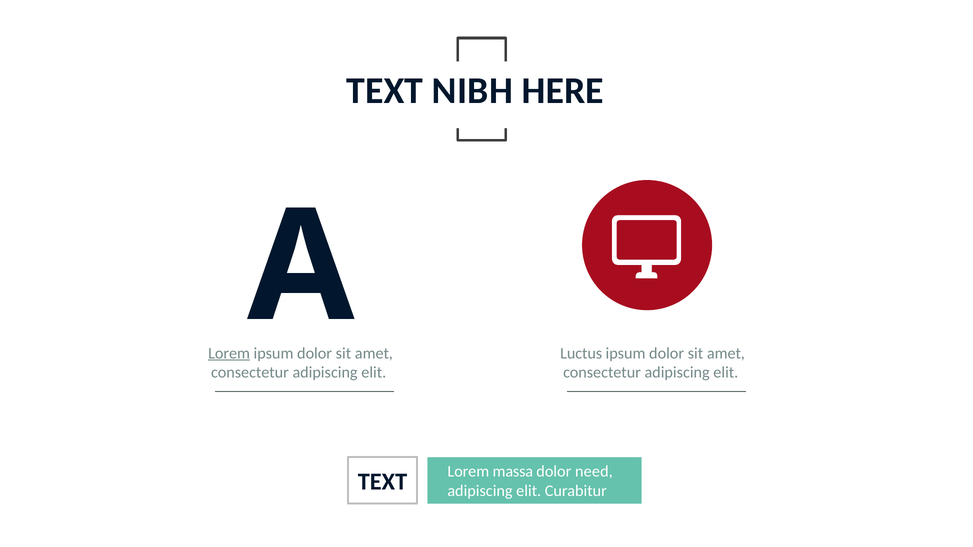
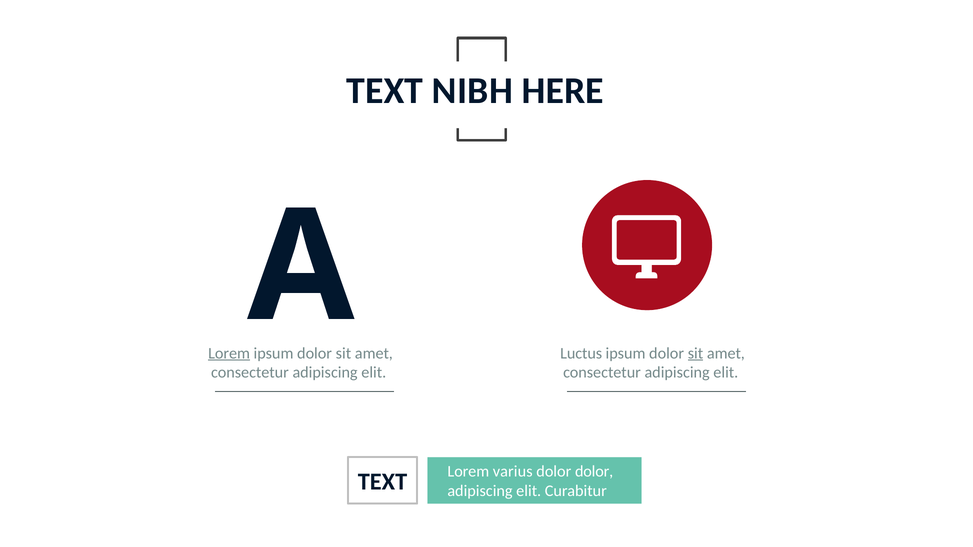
sit at (696, 353) underline: none -> present
massa: massa -> varius
dolor need: need -> dolor
